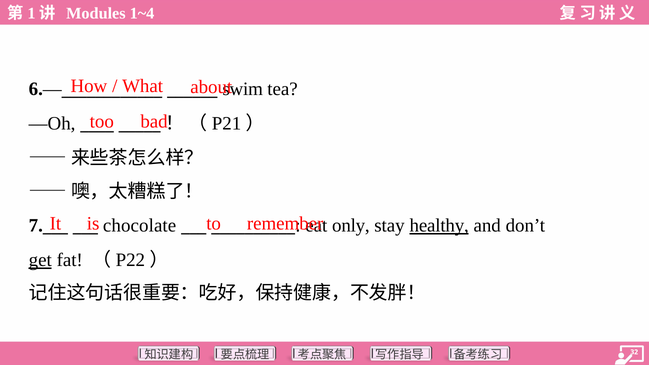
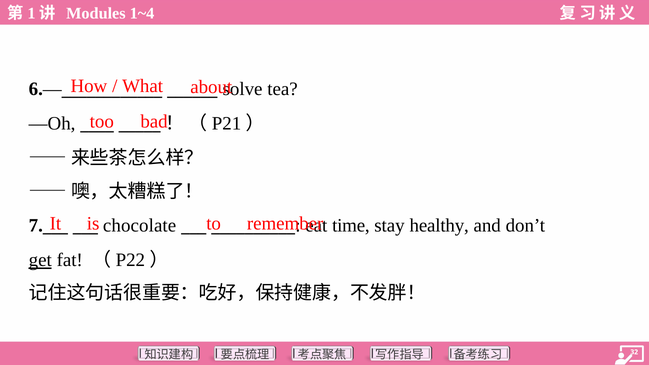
swim: swim -> solve
only: only -> time
healthy underline: present -> none
